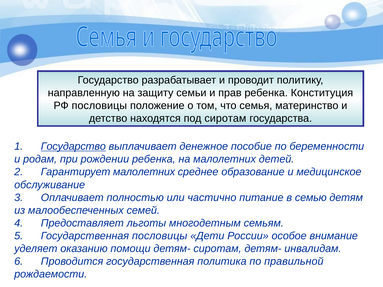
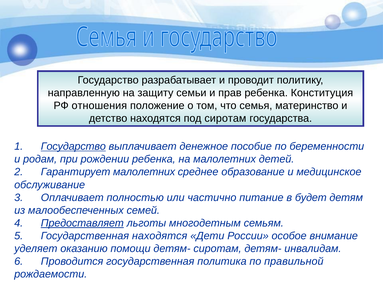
РФ пословицы: пословицы -> отношения
семью: семью -> будет
Предоставляет underline: none -> present
Государственная пословицы: пословицы -> находятся
